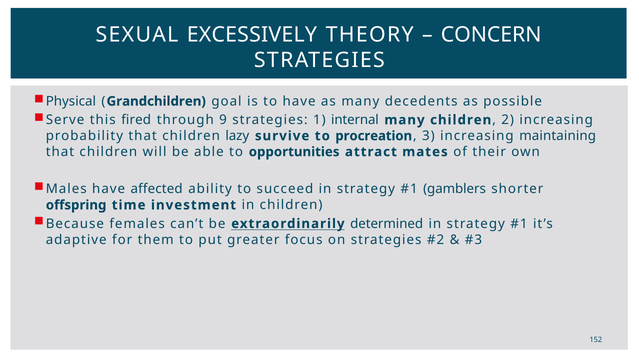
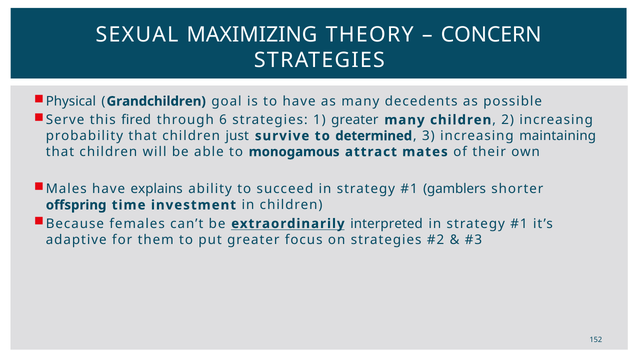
EXCESSIVELY: EXCESSIVELY -> MAXIMIZING
9: 9 -> 6
1 internal: internal -> greater
lazy: lazy -> just
procreation: procreation -> determined
opportunities: opportunities -> monogamous
affected: affected -> explains
determined: determined -> interpreted
